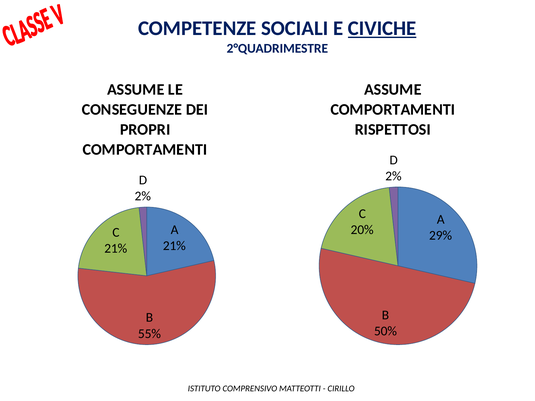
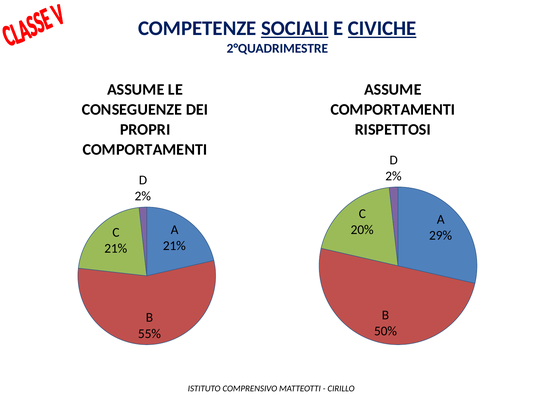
SOCIALI underline: none -> present
